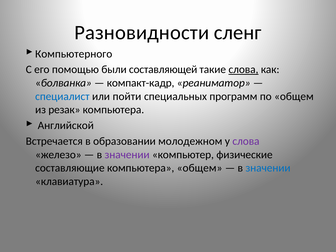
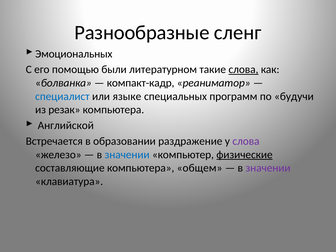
Разновидности: Разновидности -> Разнообразные
Компьютерного: Компьютерного -> Эмоциональных
составляющей: составляющей -> литературном
пойти: пойти -> языке
по общем: общем -> будучи
молодежном: молодежном -> раздражение
значении at (127, 155) colour: purple -> blue
физические underline: none -> present
значении at (268, 168) colour: blue -> purple
